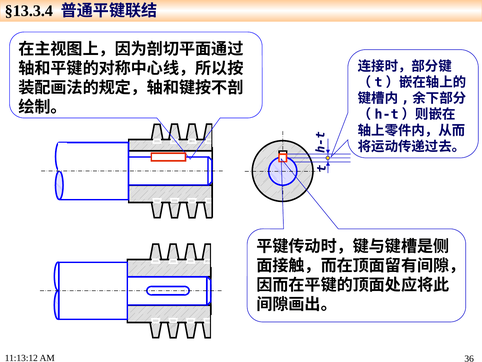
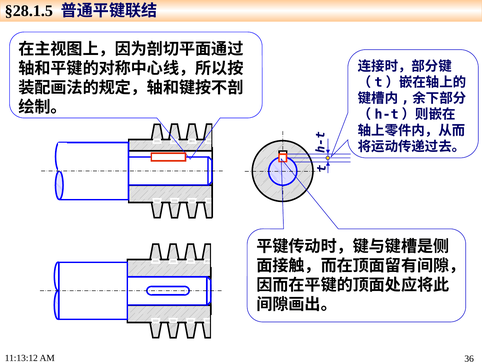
§13.3.4: §13.3.4 -> §28.1.5
